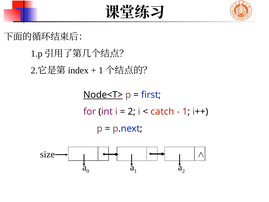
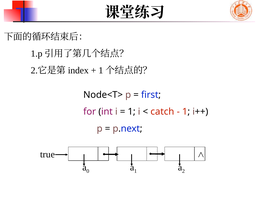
Node<T> underline: present -> none
2 at (132, 112): 2 -> 1
size: size -> true
